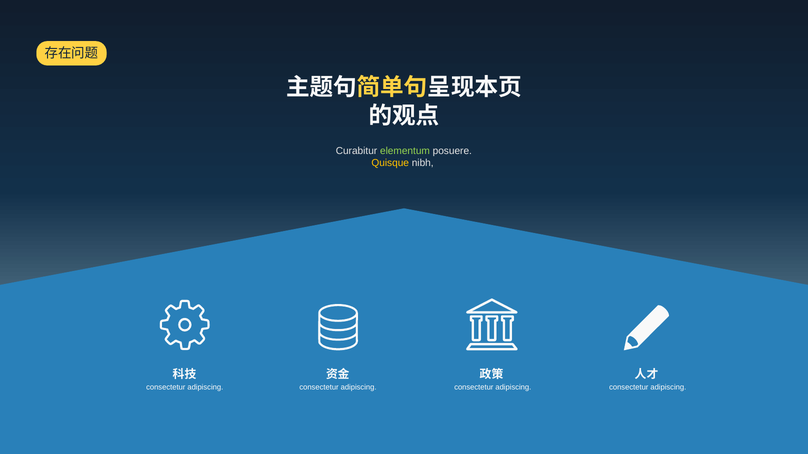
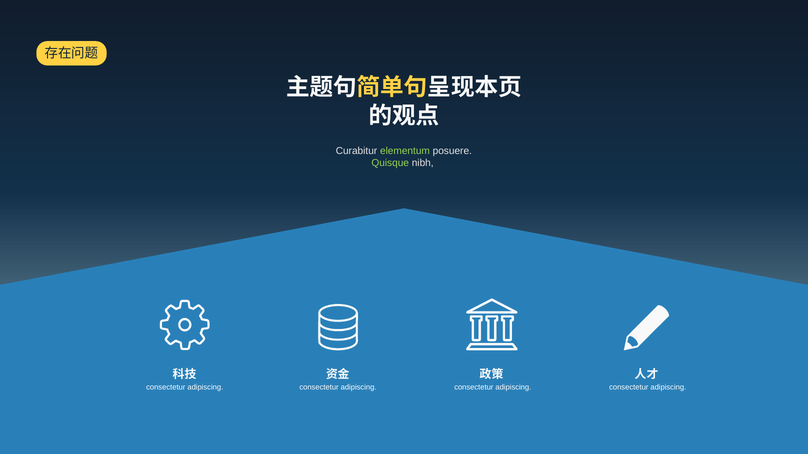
Quisque colour: yellow -> light green
